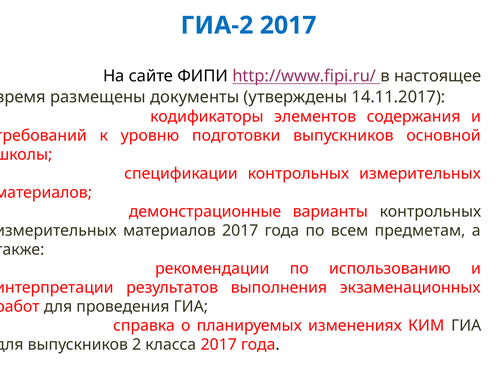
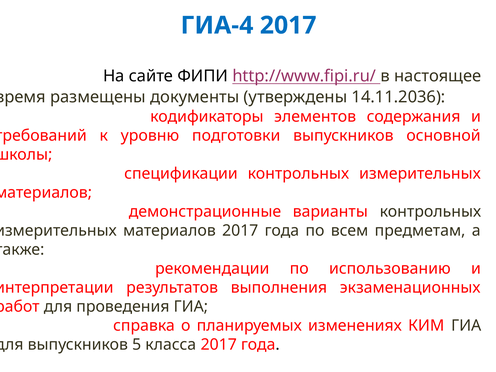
ГИА-2: ГИА-2 -> ГИА-4
14.11.2017: 14.11.2017 -> 14.11.2036
2: 2 -> 5
